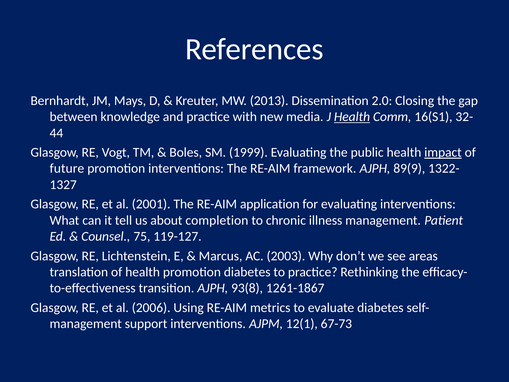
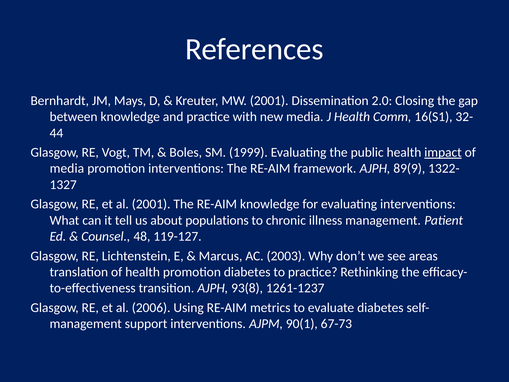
MW 2013: 2013 -> 2001
Health at (352, 117) underline: present -> none
future at (67, 168): future -> media
RE-AIM application: application -> knowledge
completion: completion -> populations
75: 75 -> 48
1261-1867: 1261-1867 -> 1261-1237
12(1: 12(1 -> 90(1
